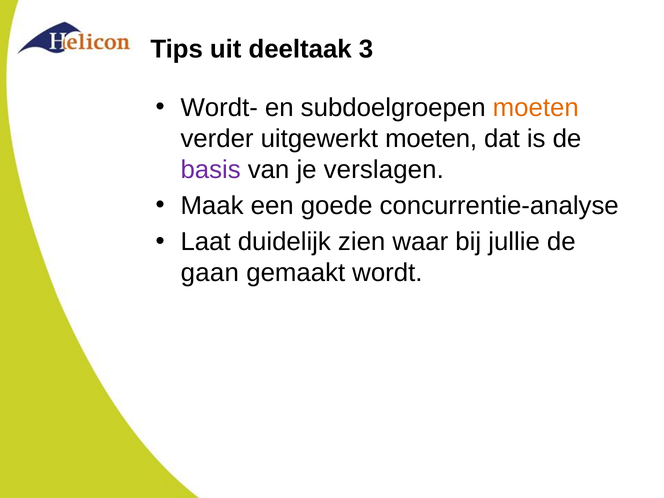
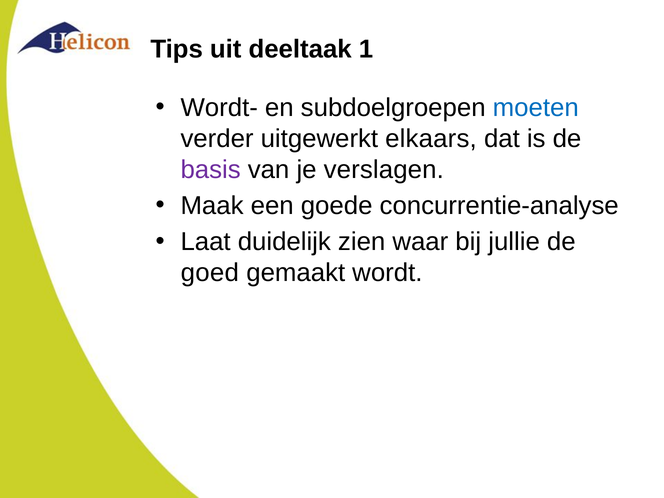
3: 3 -> 1
moeten at (536, 108) colour: orange -> blue
uitgewerkt moeten: moeten -> elkaars
gaan: gaan -> goed
